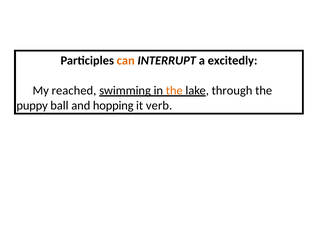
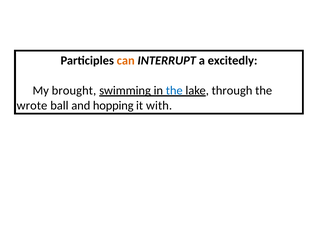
reached: reached -> brought
the at (174, 90) colour: orange -> blue
puppy: puppy -> wrote
verb: verb -> with
